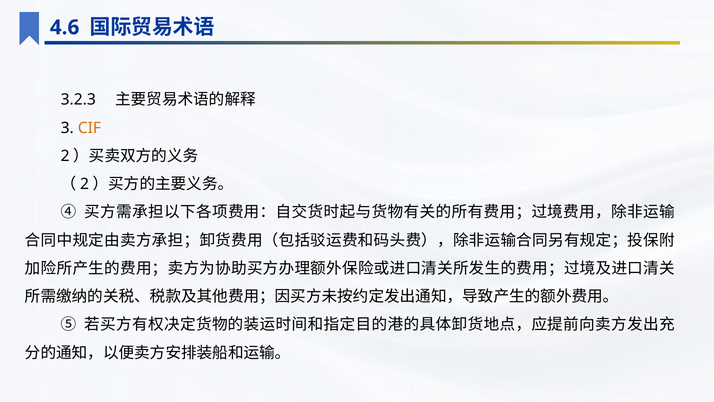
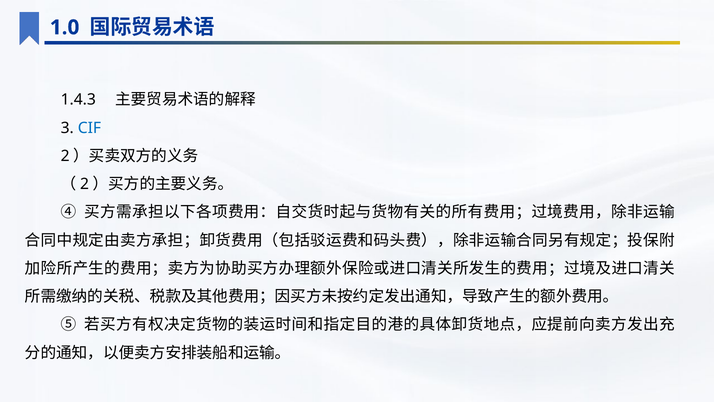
4.6: 4.6 -> 1.0
3.2.3: 3.2.3 -> 1.4.3
CIF colour: orange -> blue
